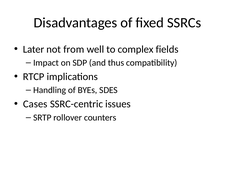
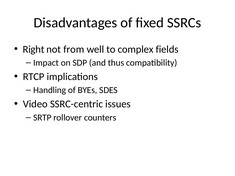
Later: Later -> Right
Cases: Cases -> Video
